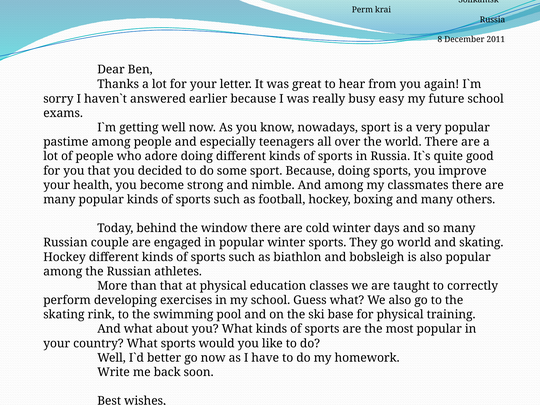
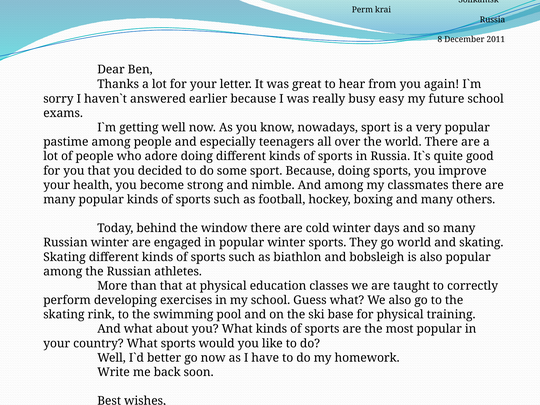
Russian couple: couple -> winter
Hockey at (65, 257): Hockey -> Skating
